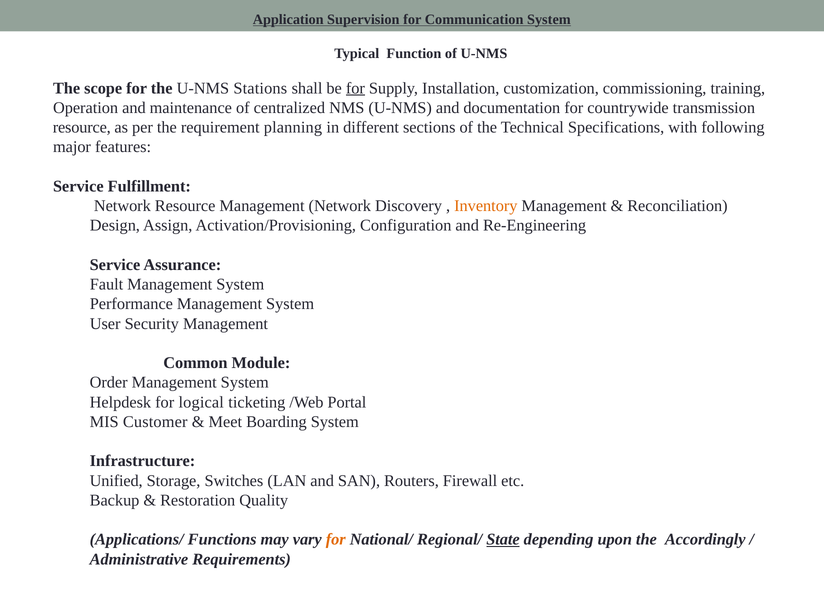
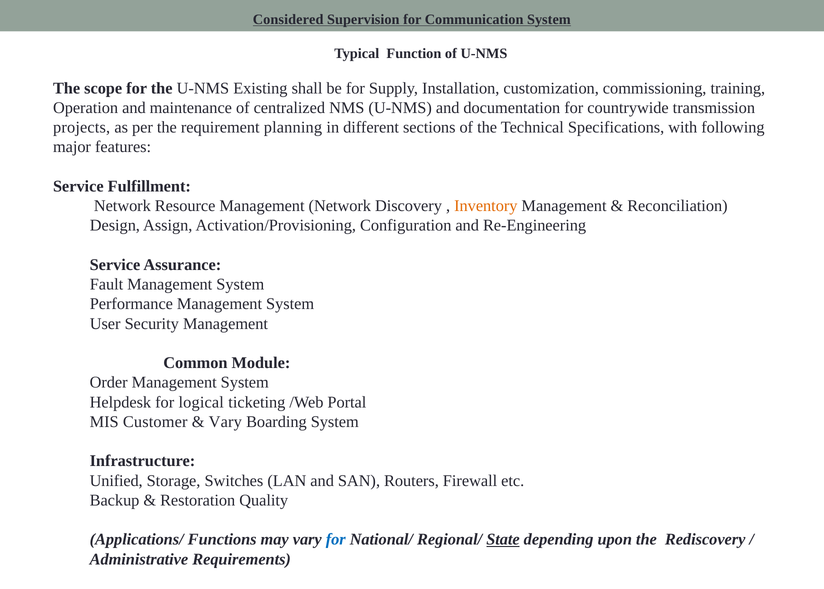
Application: Application -> Considered
Stations: Stations -> Existing
for at (355, 88) underline: present -> none
resource at (82, 127): resource -> projects
Meet at (225, 422): Meet -> Vary
for at (336, 539) colour: orange -> blue
Accordingly: Accordingly -> Rediscovery
